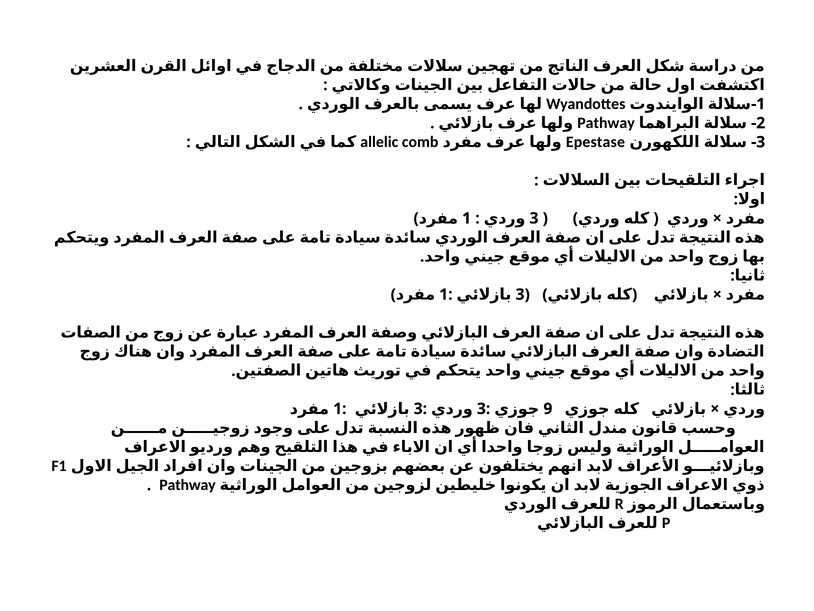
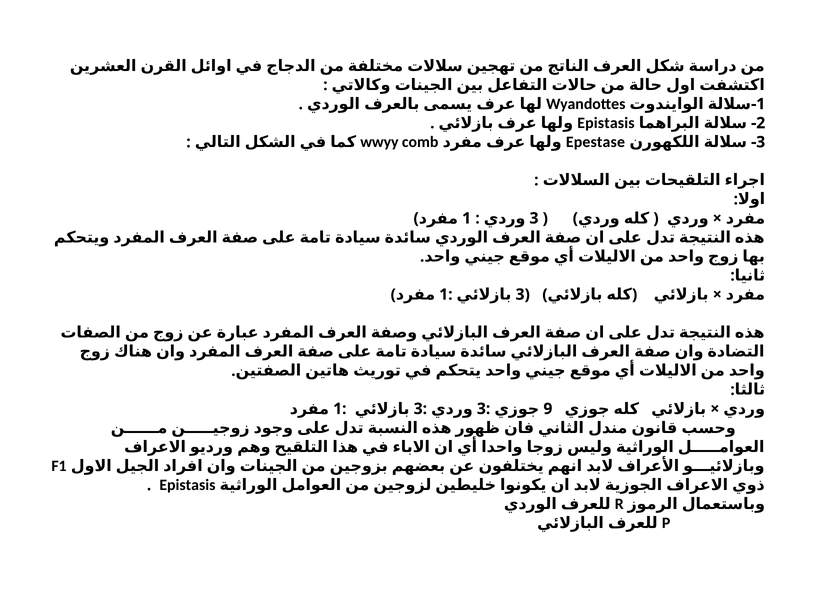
Pathway at (606, 123): Pathway -> Epistasis
allelic: allelic -> wwyy
Pathway at (188, 485): Pathway -> Epistasis
